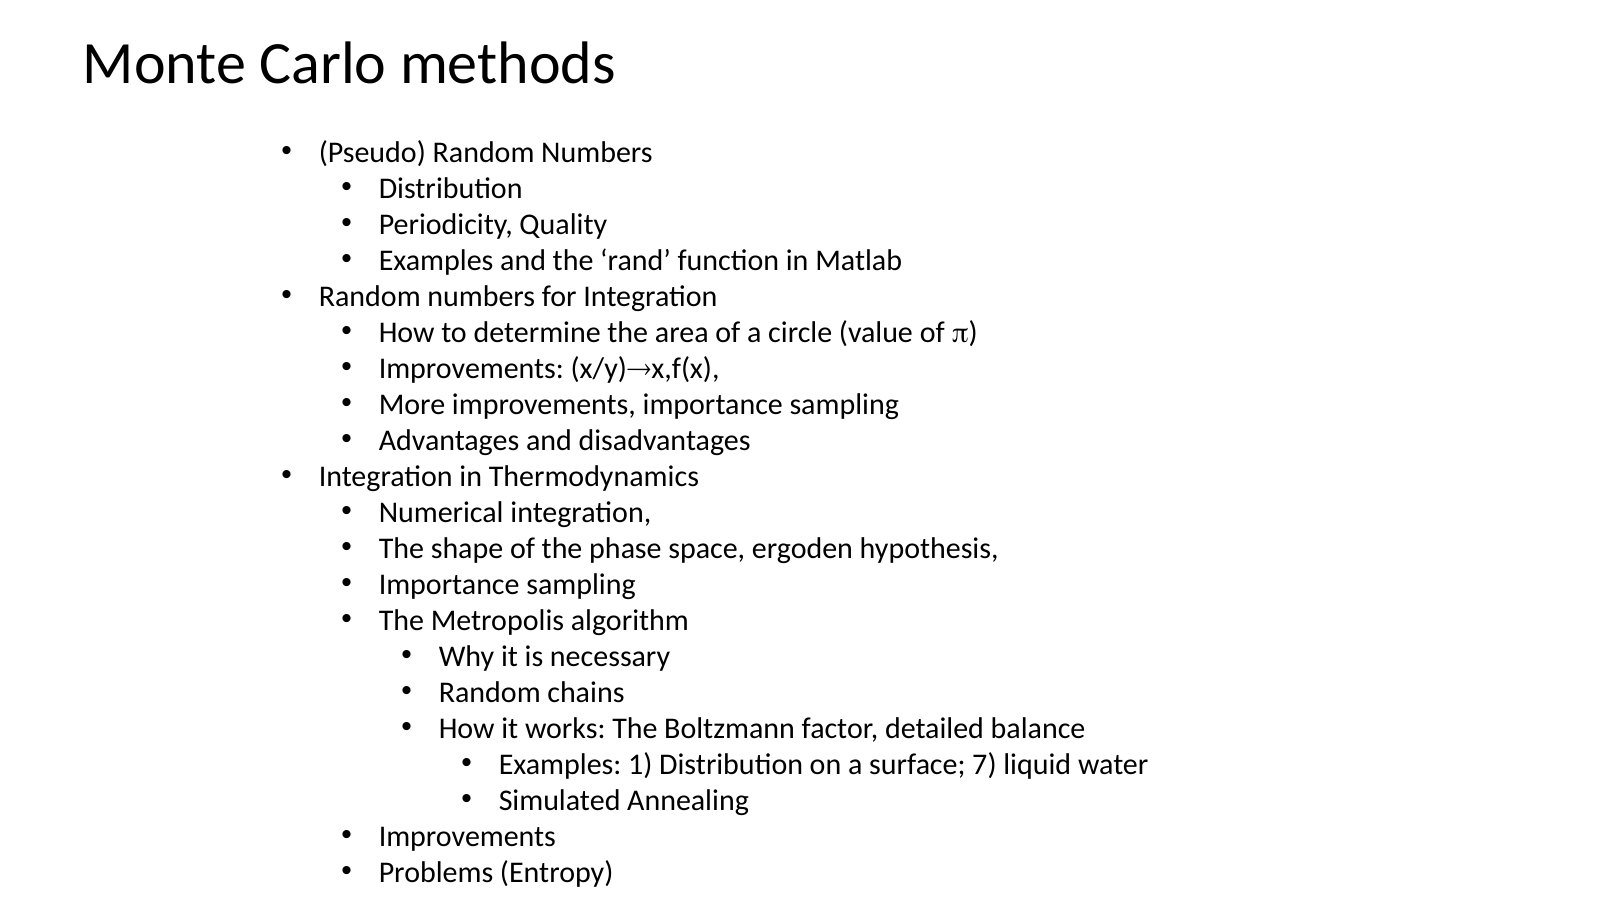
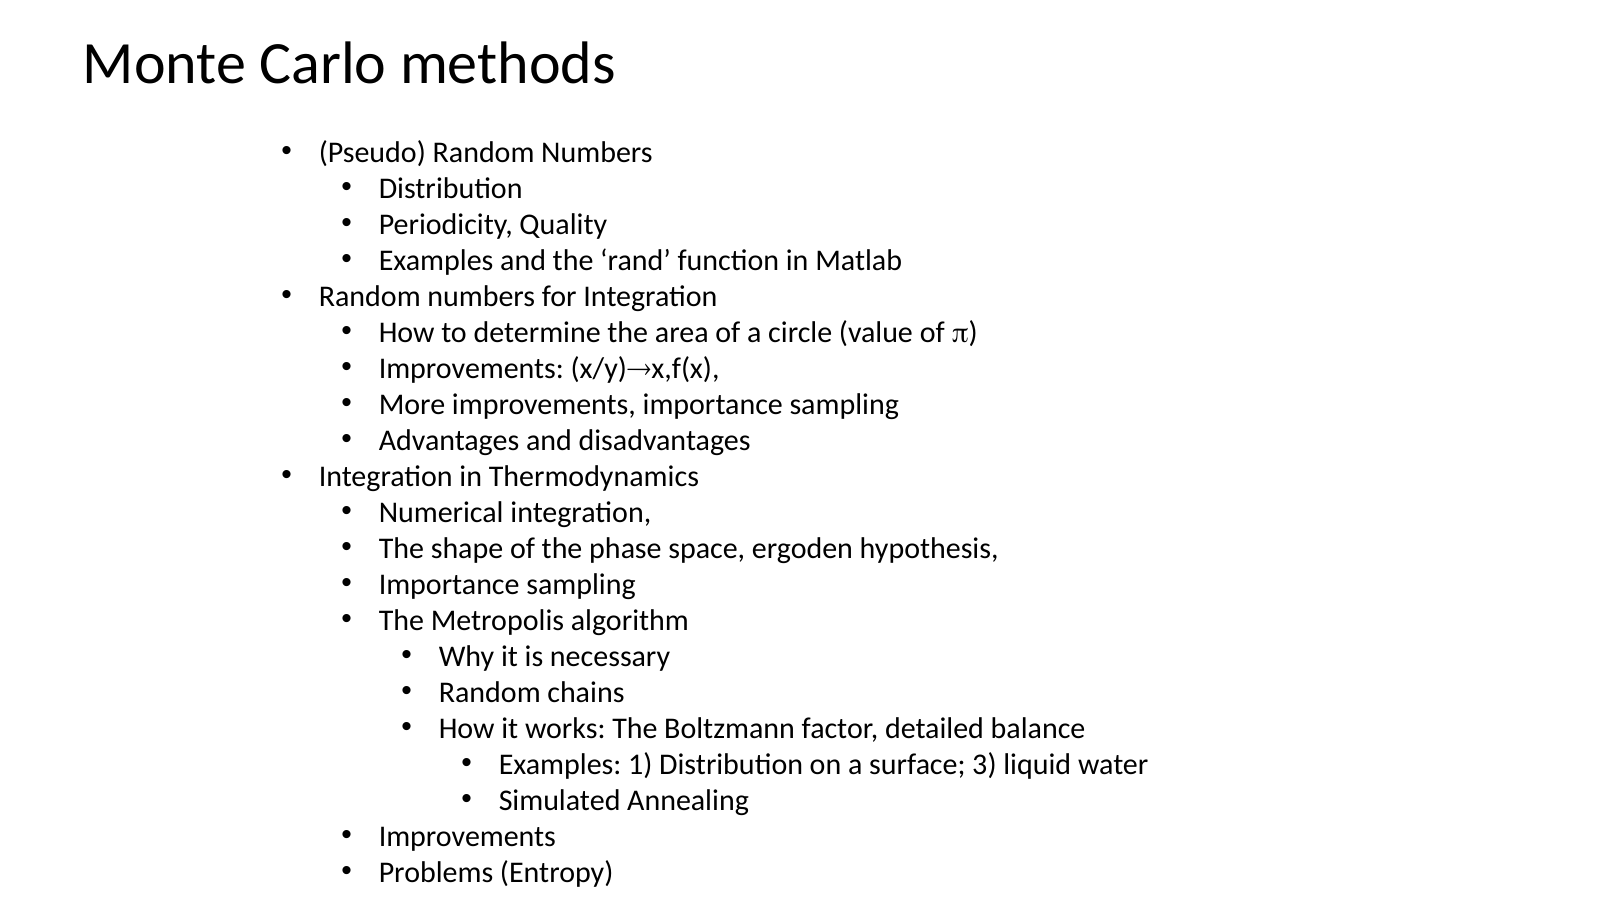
7: 7 -> 3
